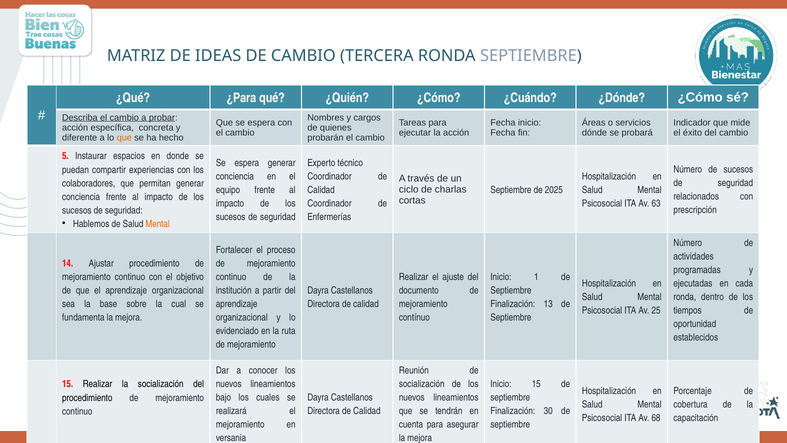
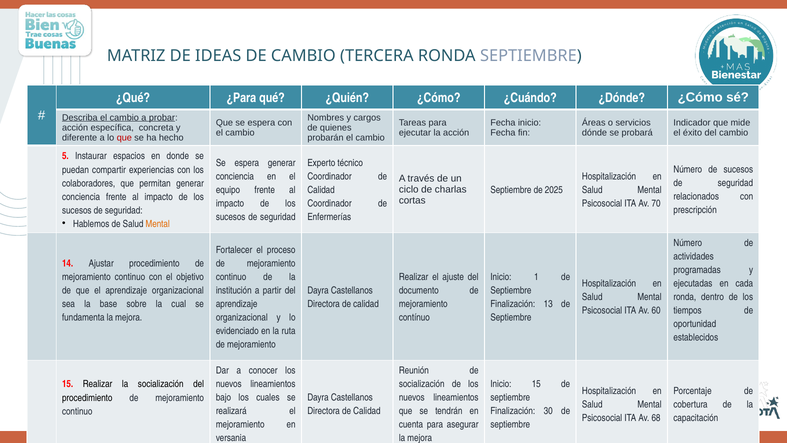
que at (124, 138) colour: orange -> red
63: 63 -> 70
25: 25 -> 60
